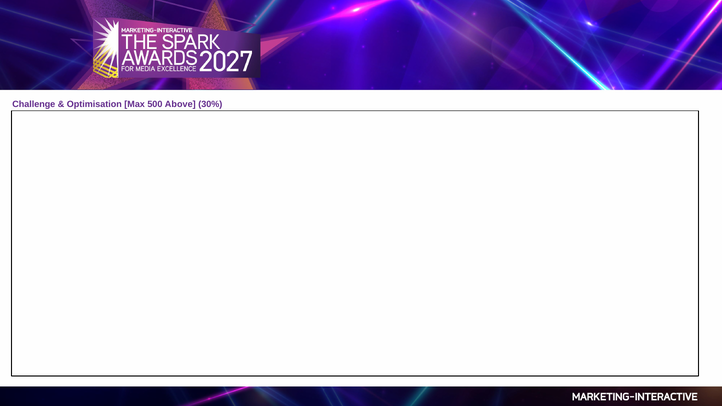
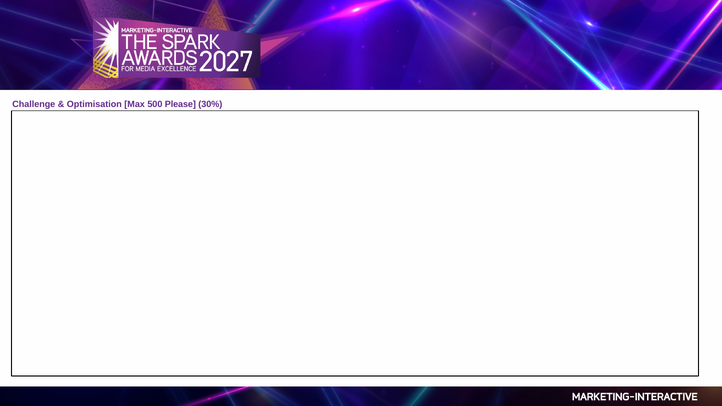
Above: Above -> Please
